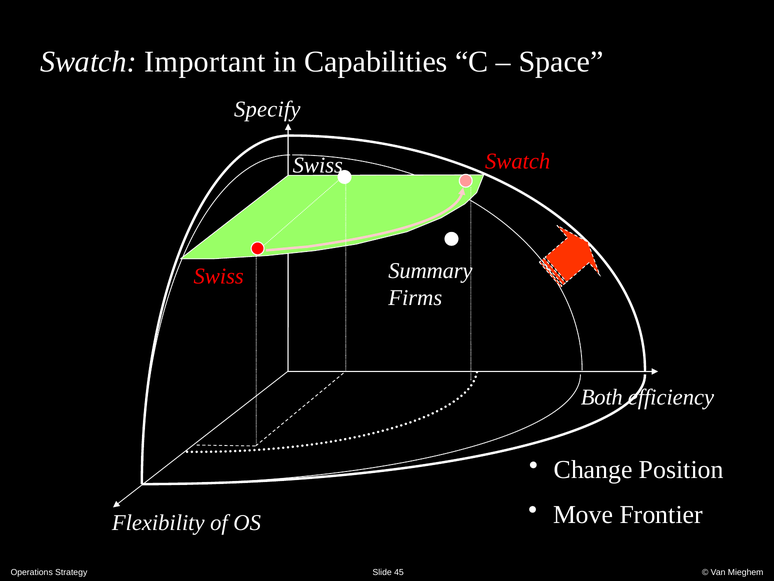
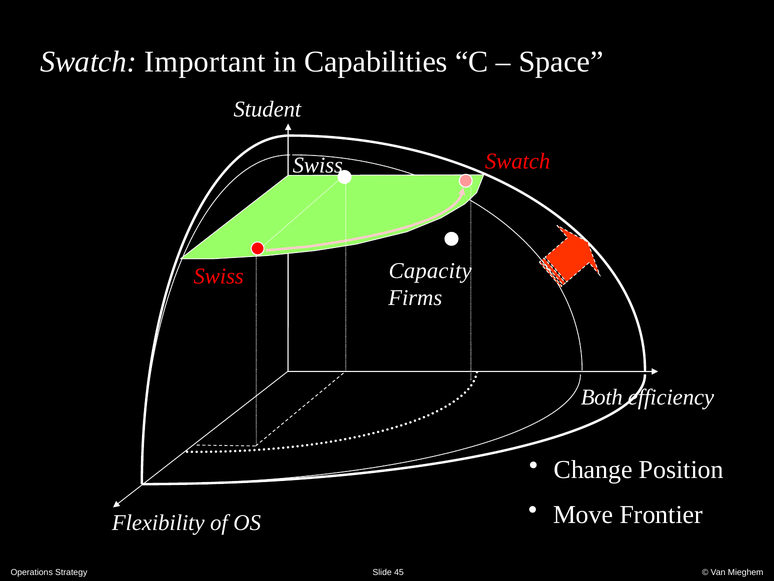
Specify: Specify -> Student
Summary: Summary -> Capacity
